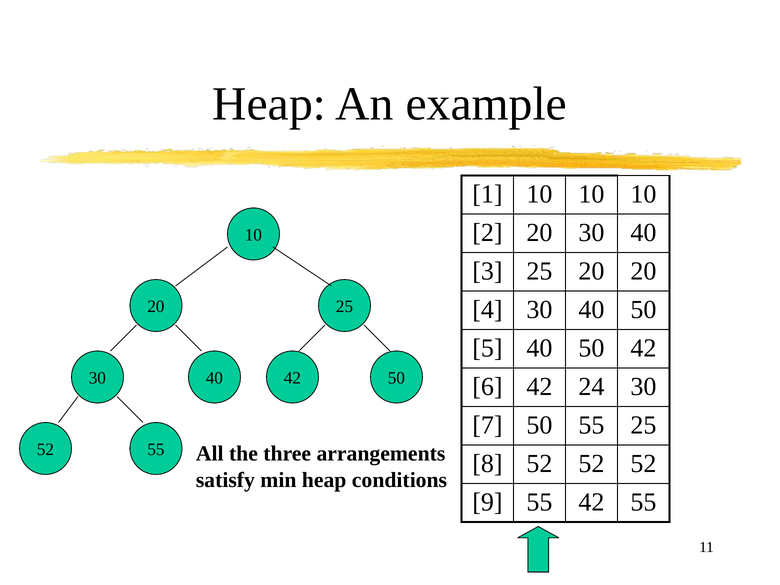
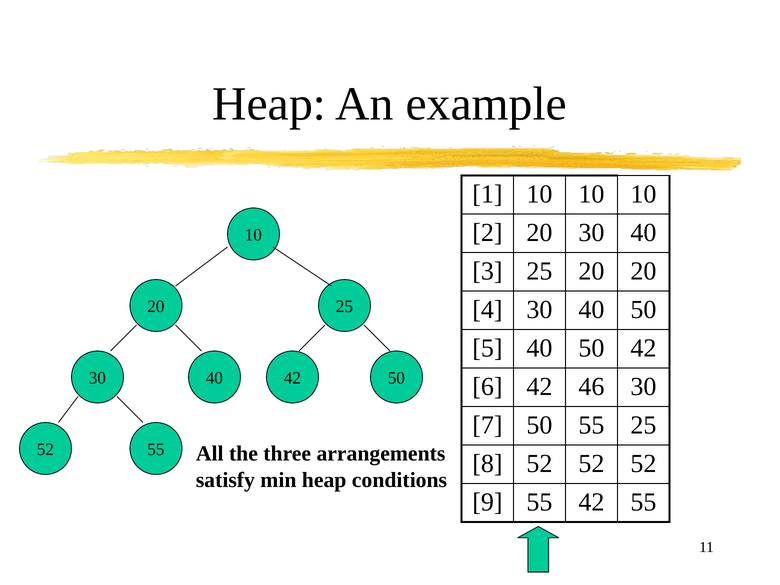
24: 24 -> 46
